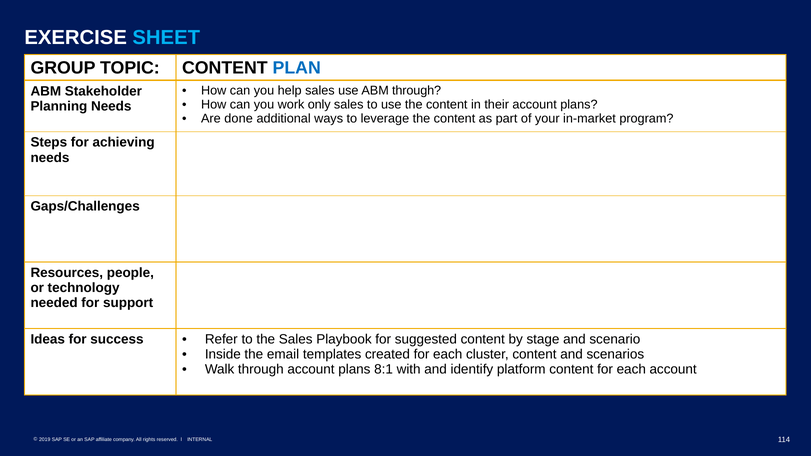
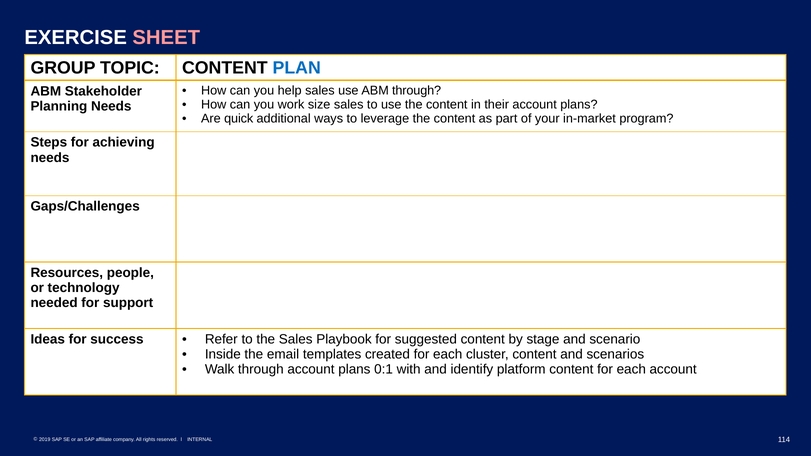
SHEET colour: light blue -> pink
only: only -> size
done: done -> quick
8:1: 8:1 -> 0:1
